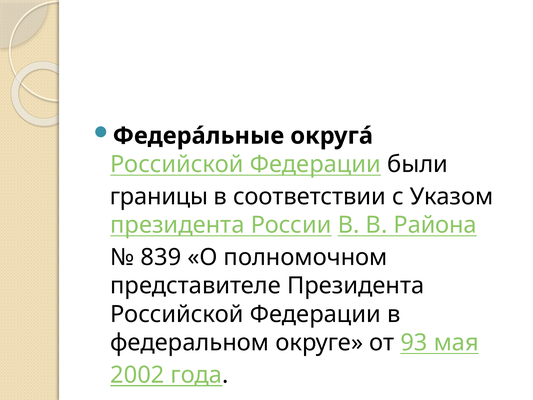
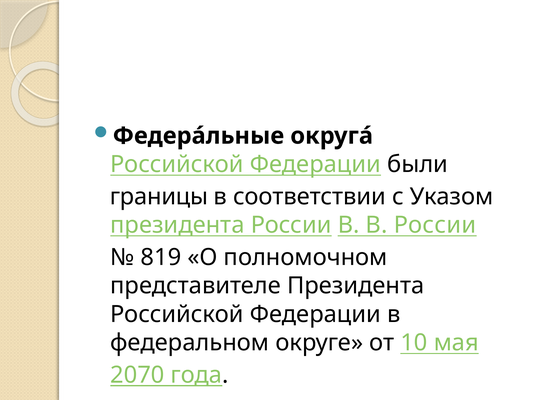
В Района: Района -> России
839: 839 -> 819
93: 93 -> 10
2002: 2002 -> 2070
